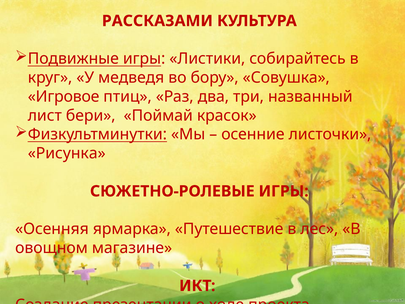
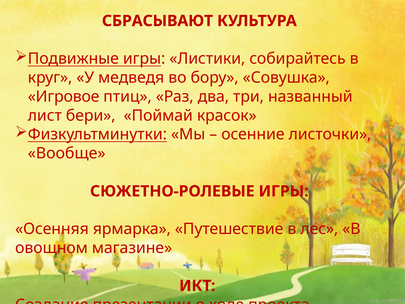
РАССКАЗАМИ: РАССКАЗАМИ -> СБРАСЫВАЮТ
Рисунка: Рисунка -> Вообще
